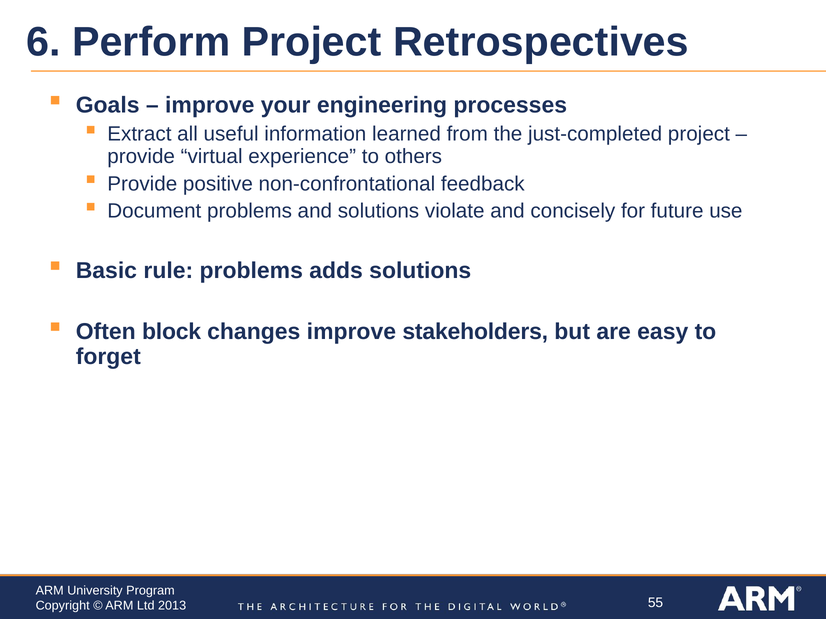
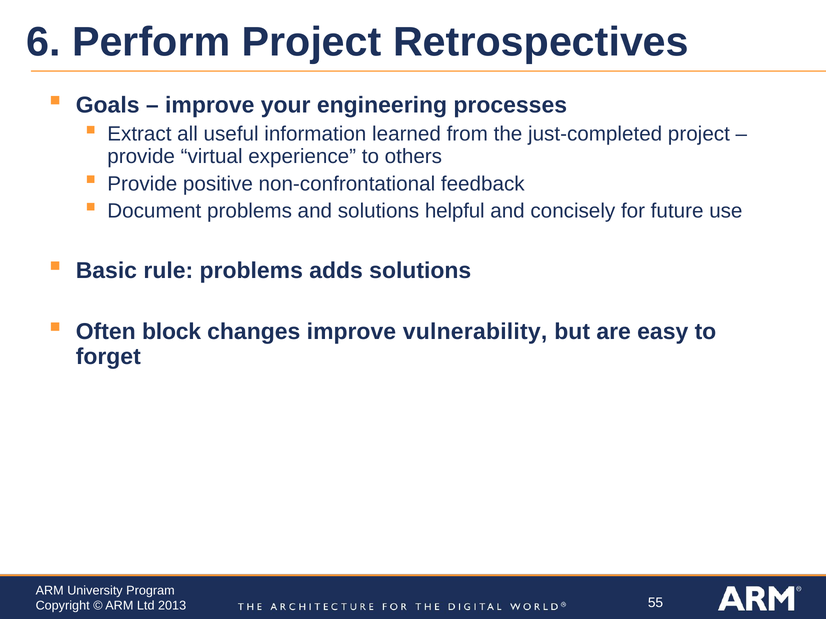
violate: violate -> helpful
stakeholders: stakeholders -> vulnerability
